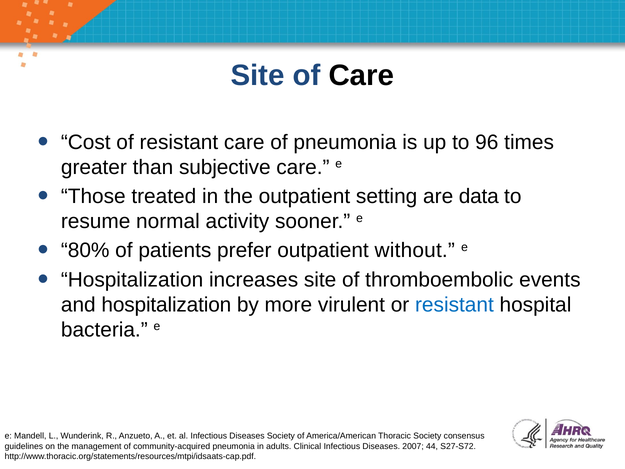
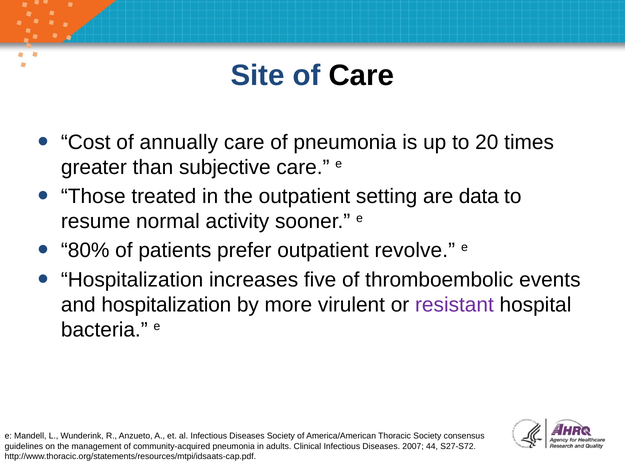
of resistant: resistant -> annually
96: 96 -> 20
without: without -> revolve
increases site: site -> five
resistant at (454, 305) colour: blue -> purple
